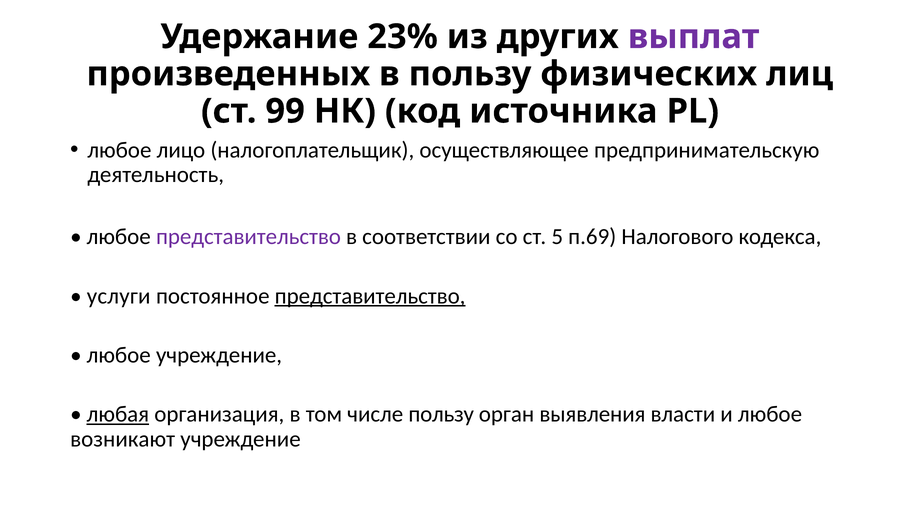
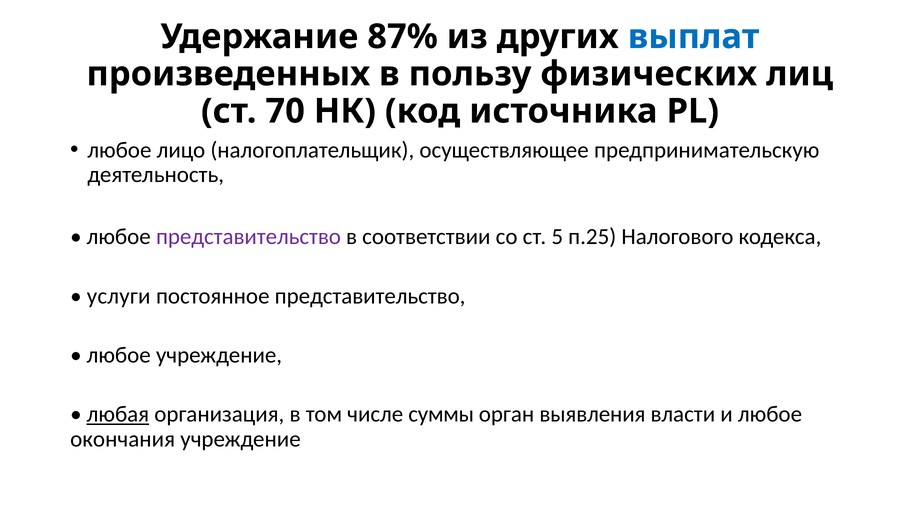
23%: 23% -> 87%
выплат colour: purple -> blue
99: 99 -> 70
п.69: п.69 -> п.25
представительство at (370, 296) underline: present -> none
числе пользу: пользу -> суммы
возникают: возникают -> окончания
